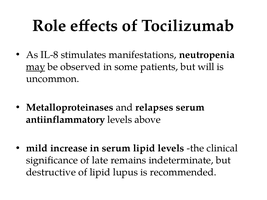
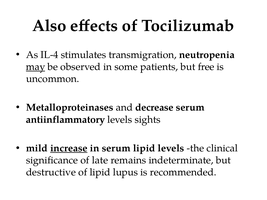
Role: Role -> Also
IL-8: IL-8 -> IL-4
manifestations: manifestations -> transmigration
will: will -> free
relapses: relapses -> decrease
above: above -> sights
increase underline: none -> present
